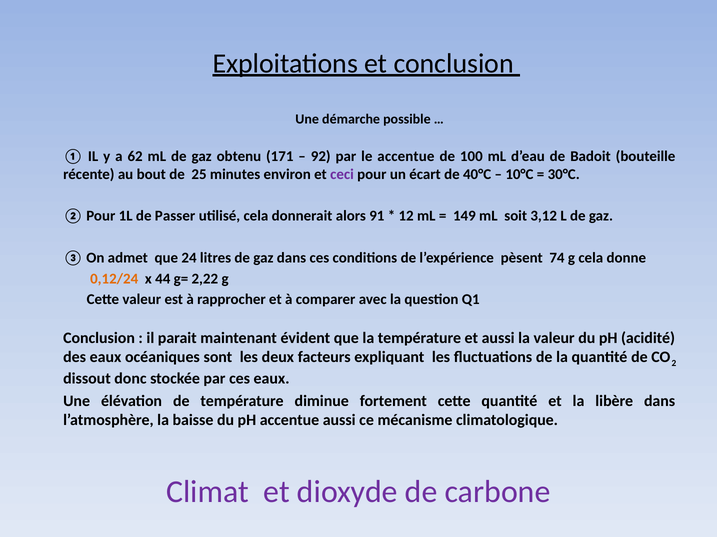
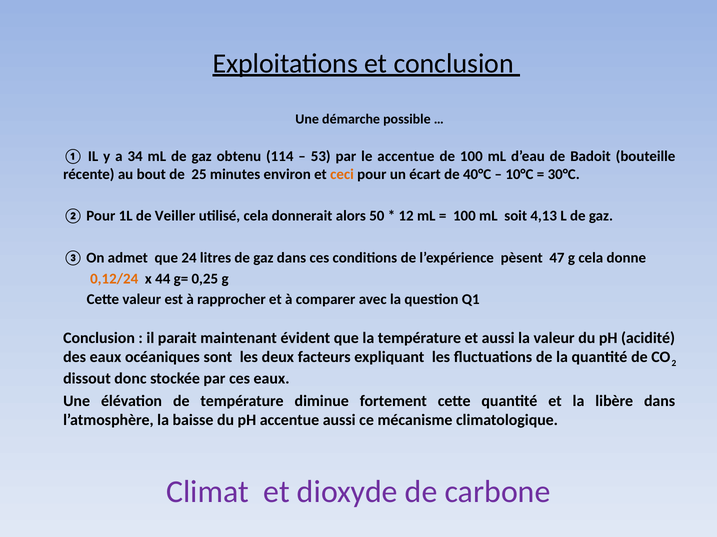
62: 62 -> 34
171: 171 -> 114
92: 92 -> 53
ceci colour: purple -> orange
Passer: Passer -> Veiller
91: 91 -> 50
149 at (464, 216): 149 -> 100
3,12: 3,12 -> 4,13
74: 74 -> 47
2,22: 2,22 -> 0,25
